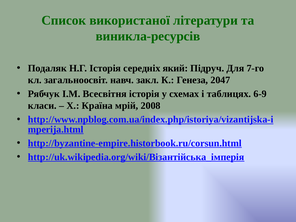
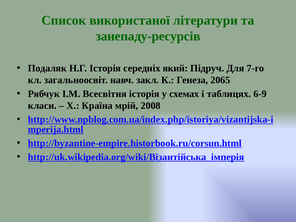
виникла-ресурсів: виникла-ресурсів -> занепаду-ресурсів
2047: 2047 -> 2065
